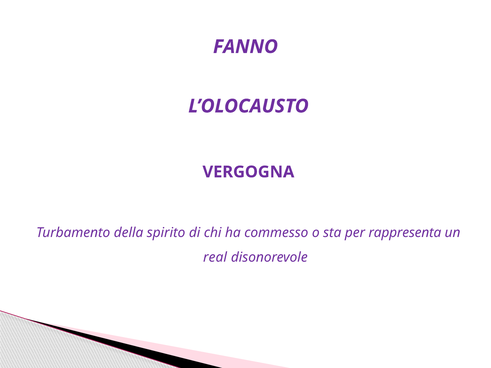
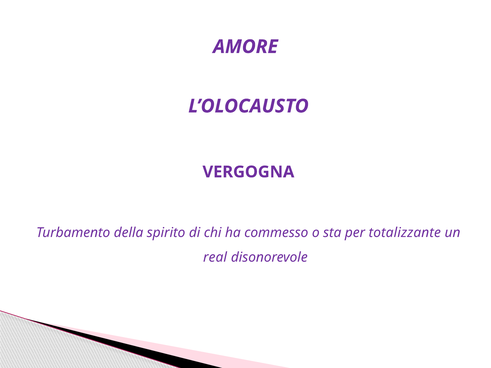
FANNO: FANNO -> AMORE
rappresenta: rappresenta -> totalizzante
